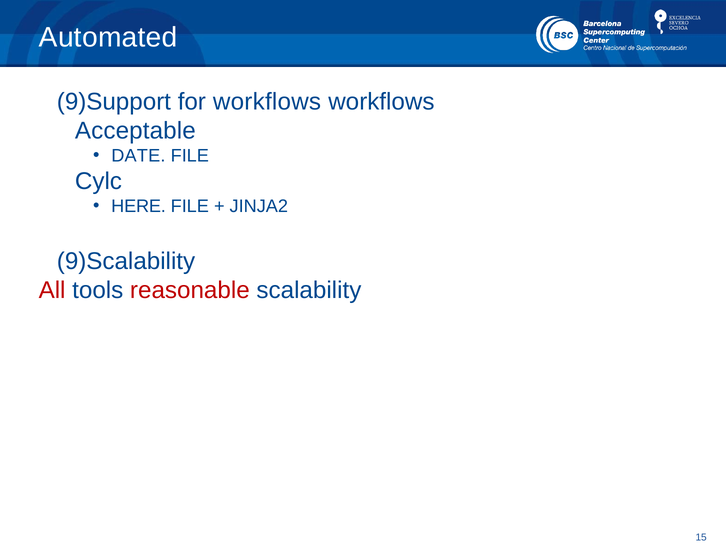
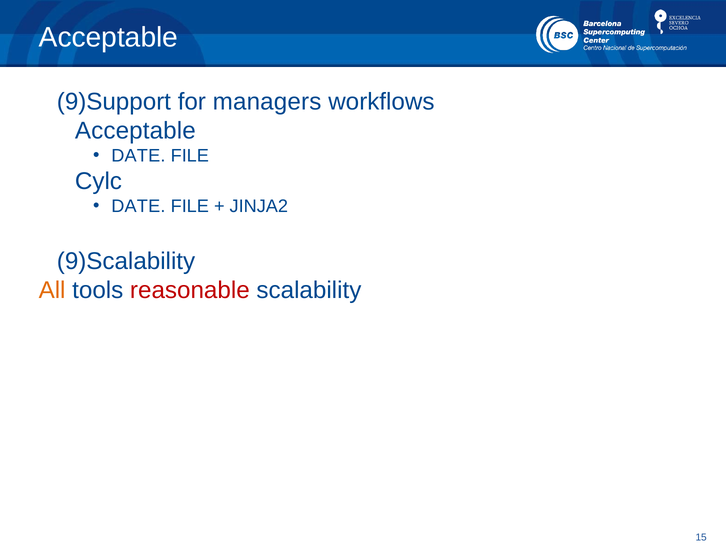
Automated at (108, 38): Automated -> Acceptable
for workflows: workflows -> managers
HERE at (139, 207): HERE -> DATE
All colour: red -> orange
